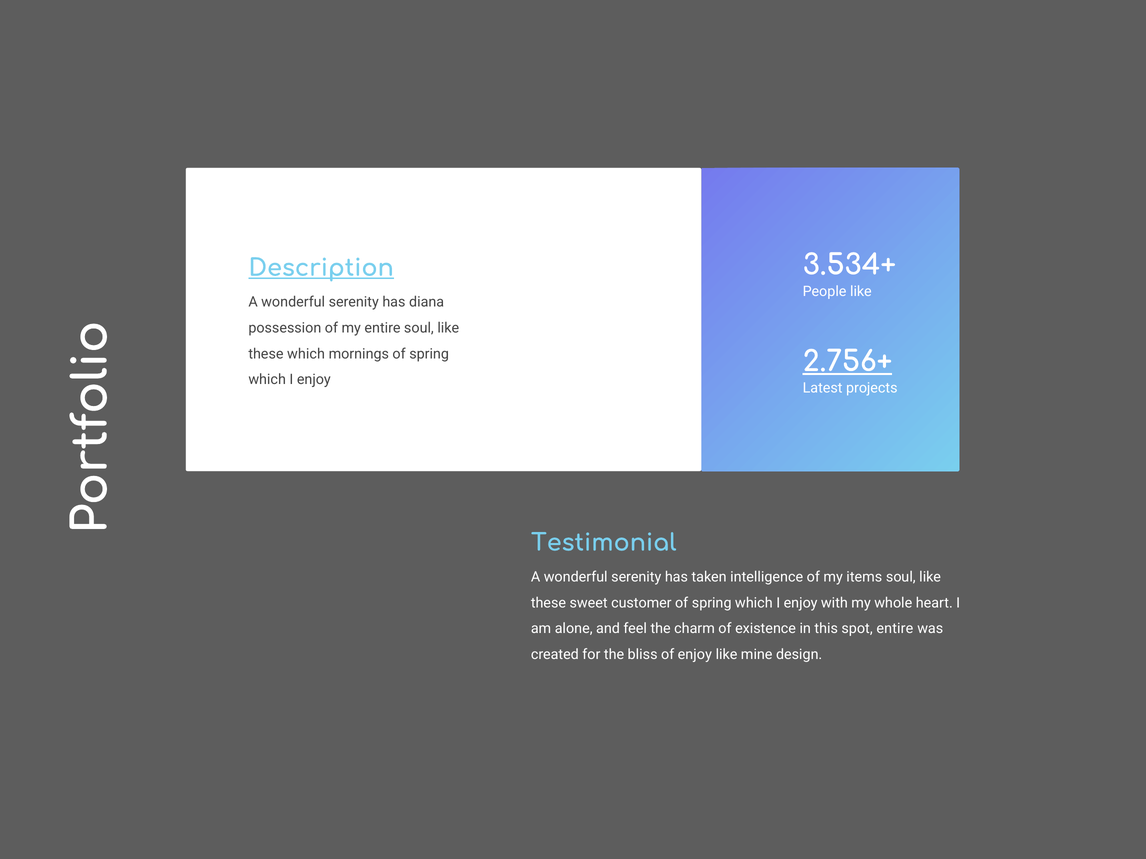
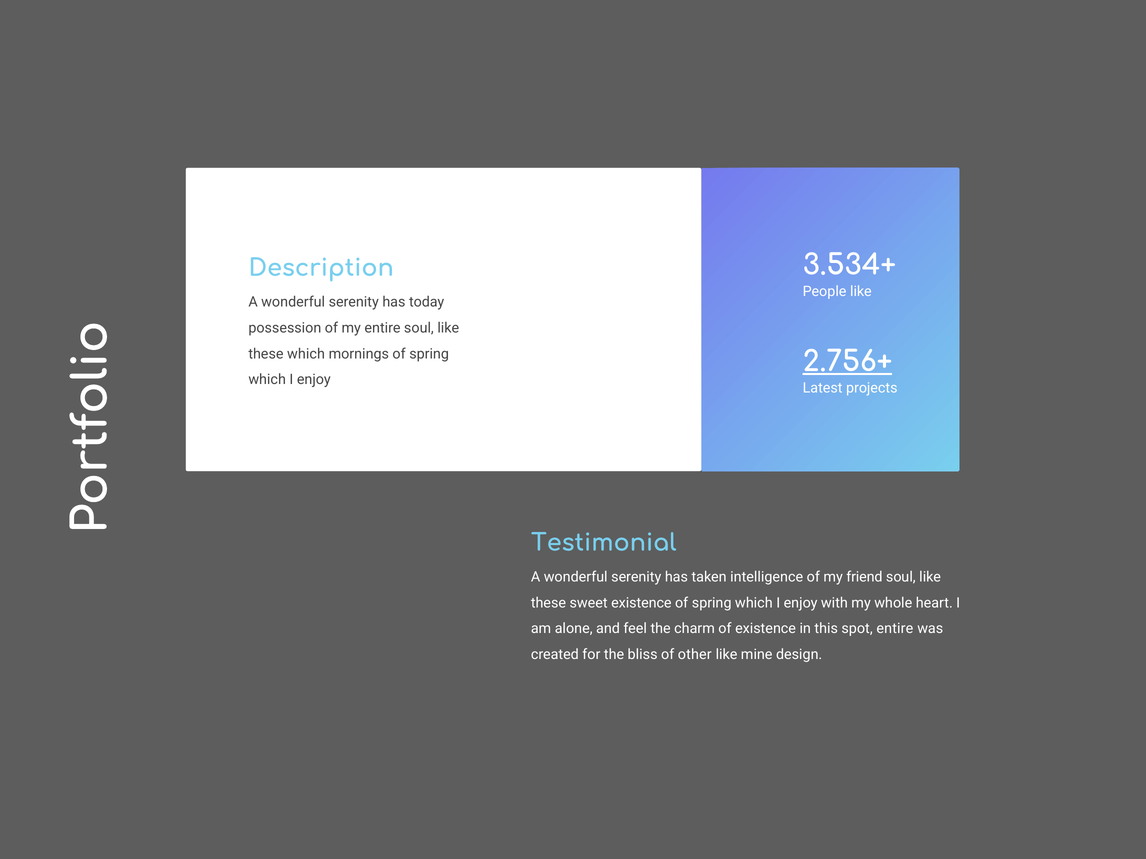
Description underline: present -> none
diana: diana -> today
items: items -> friend
sweet customer: customer -> existence
of enjoy: enjoy -> other
